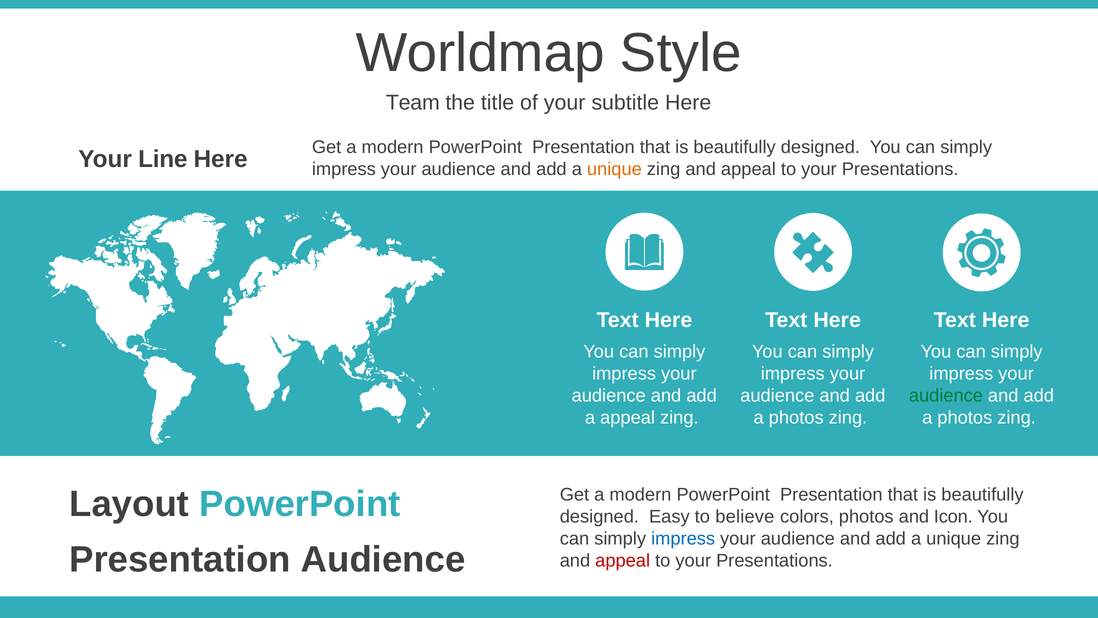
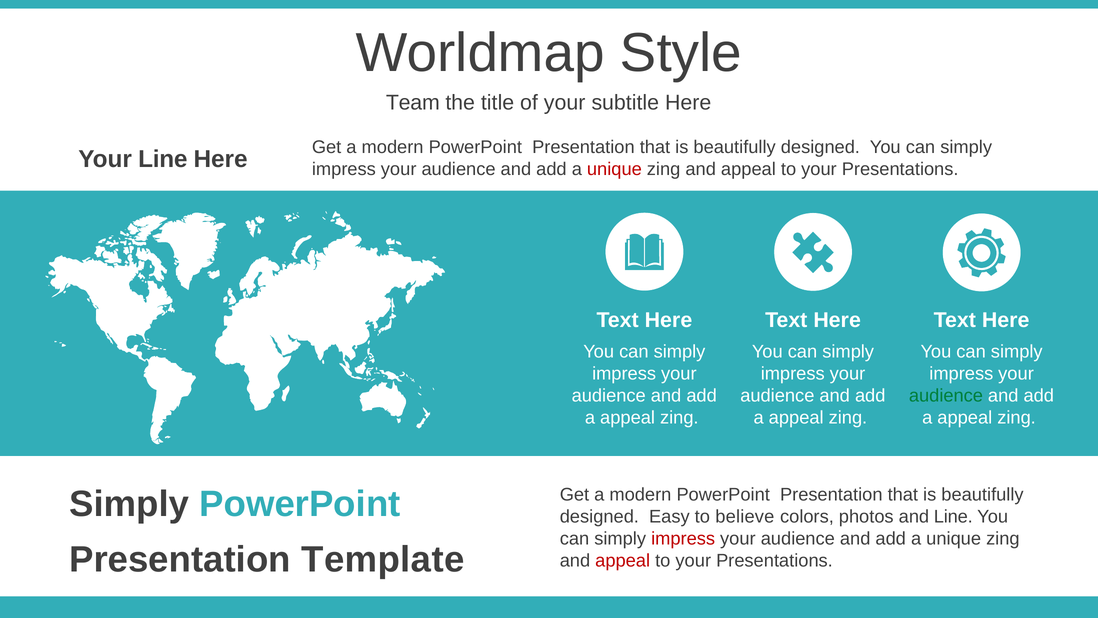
unique at (614, 169) colour: orange -> red
photos at (796, 417): photos -> appeal
photos at (965, 417): photos -> appeal
Layout at (129, 504): Layout -> Simply
and Icon: Icon -> Line
impress at (683, 539) colour: blue -> red
Presentation Audience: Audience -> Template
